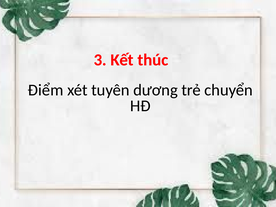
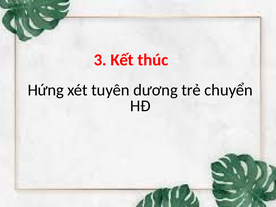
Điểm: Điểm -> Hứng
